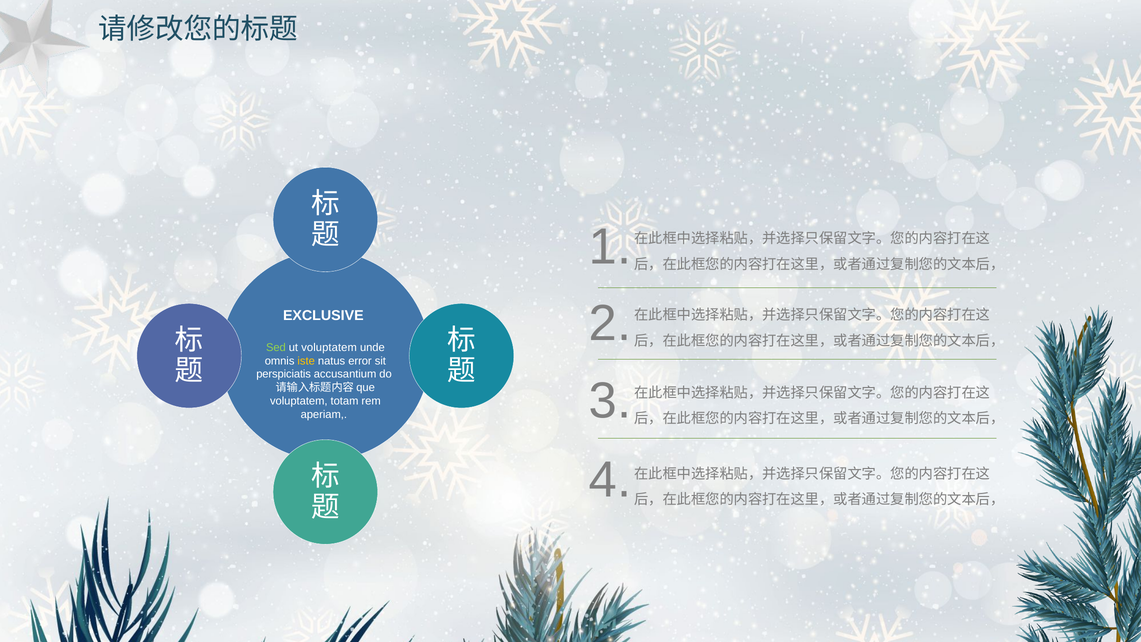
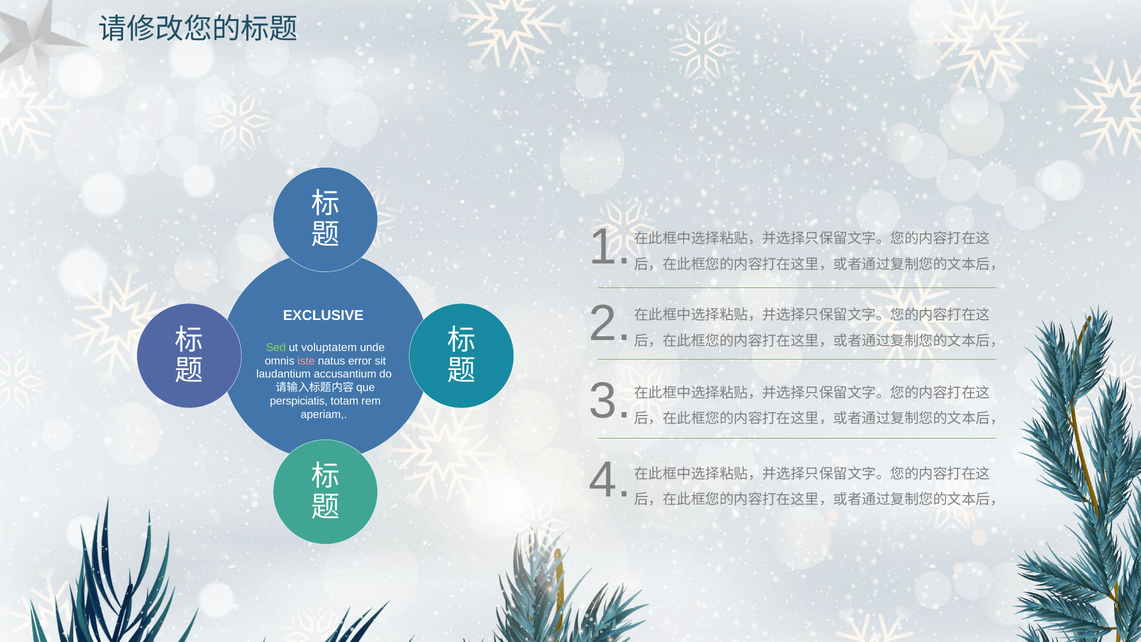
iste colour: yellow -> pink
perspiciatis: perspiciatis -> laudantium
voluptatem at (299, 401): voluptatem -> perspiciatis
